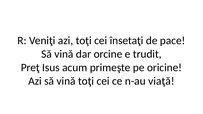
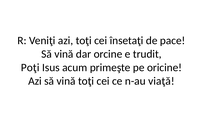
Preţ: Preţ -> Poţi
